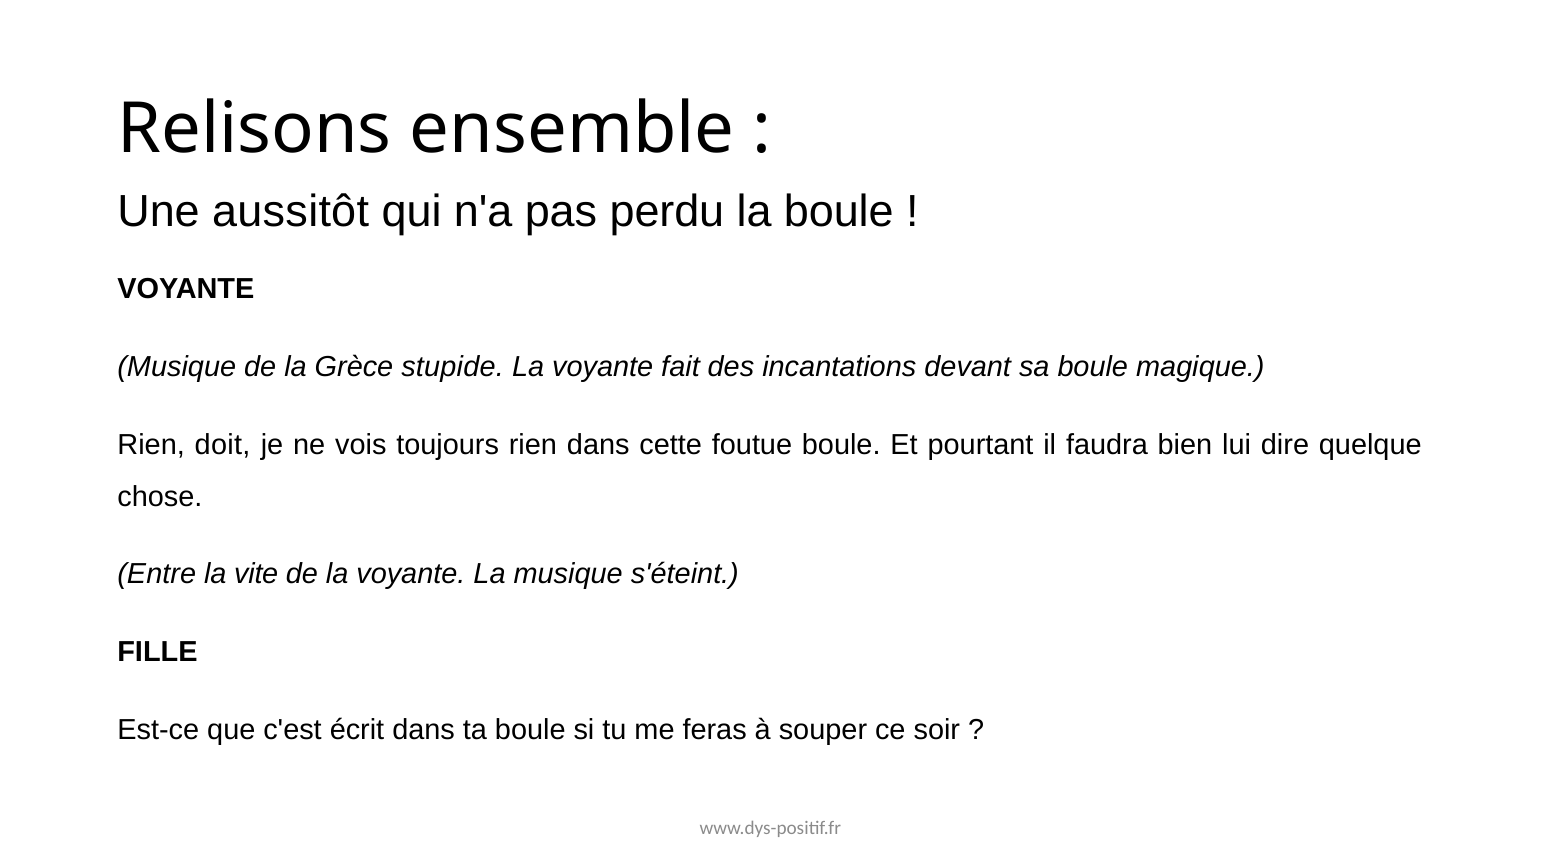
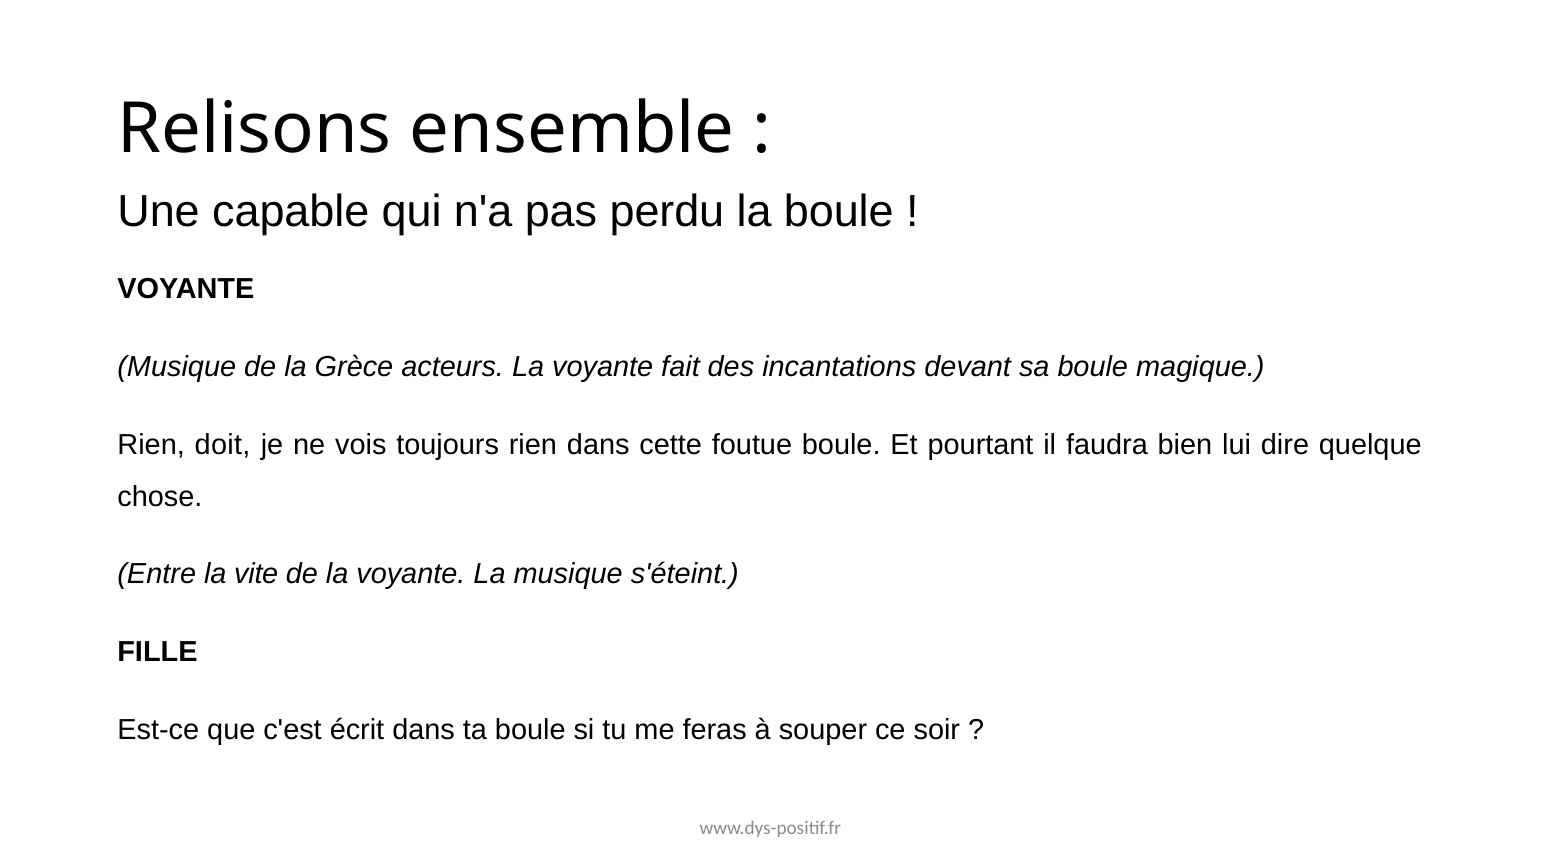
aussitôt: aussitôt -> capable
stupide: stupide -> acteurs
